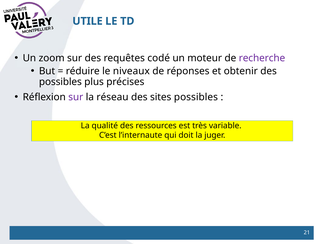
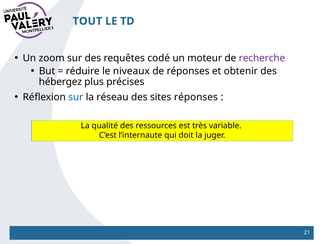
UTILE: UTILE -> TOUT
possibles at (60, 82): possibles -> hébergez
sur at (76, 97) colour: purple -> blue
sites possibles: possibles -> réponses
